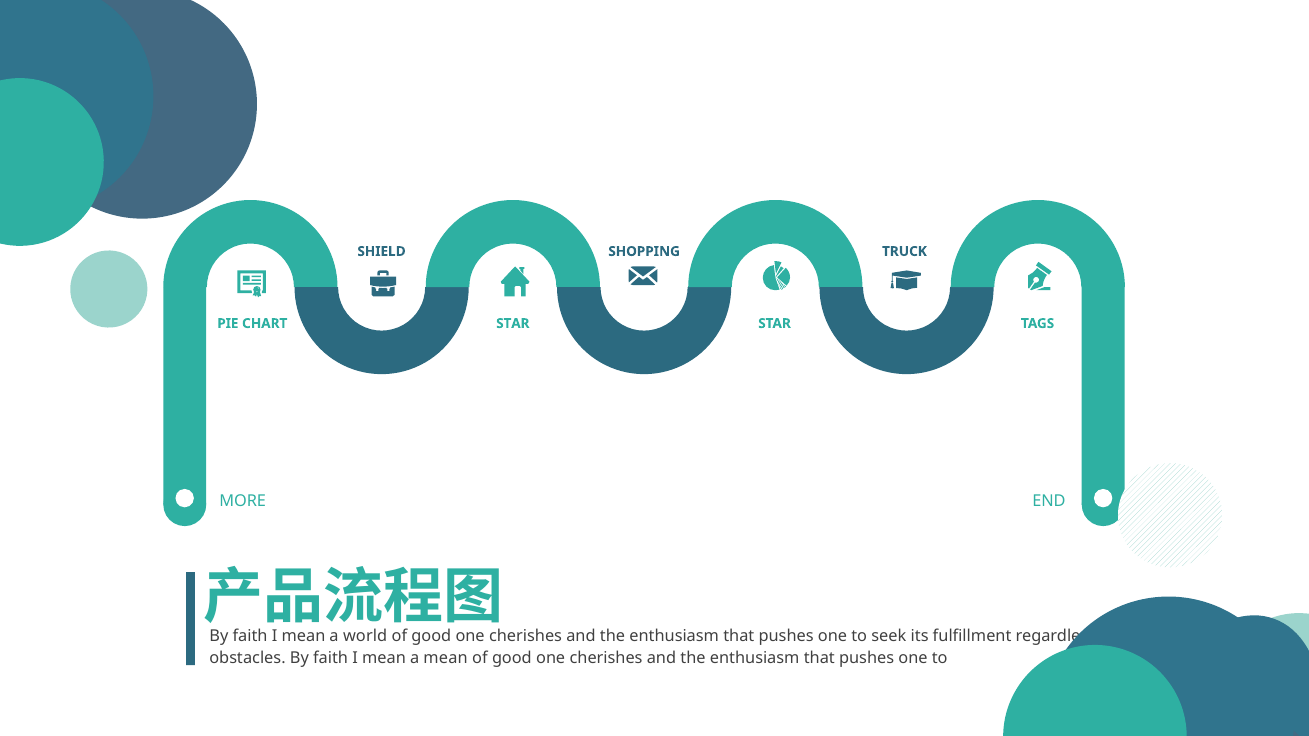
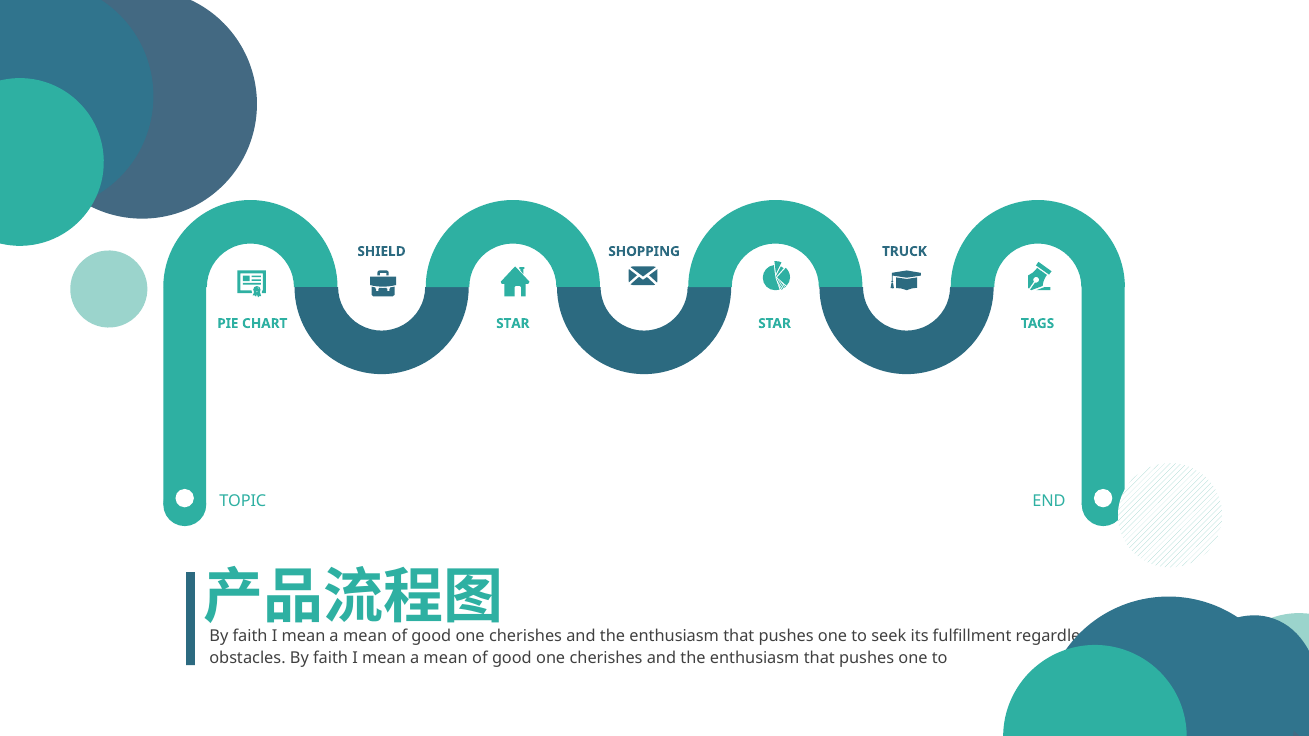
MORE: MORE -> TOPIC
world at (365, 637): world -> mean
